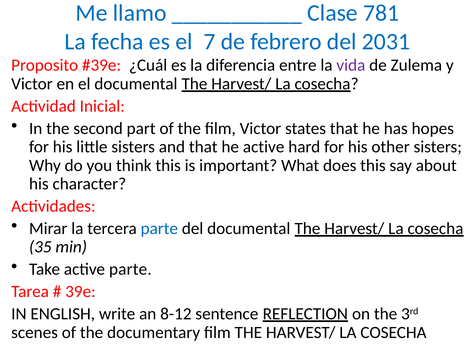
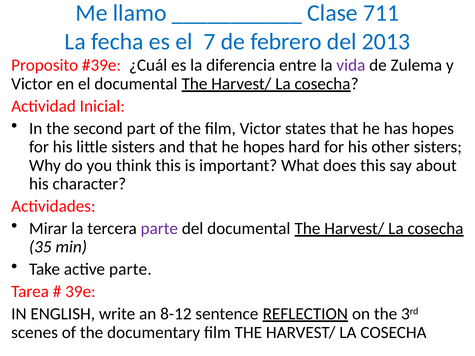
781: 781 -> 711
2031: 2031 -> 2013
he active: active -> hopes
parte at (159, 229) colour: blue -> purple
